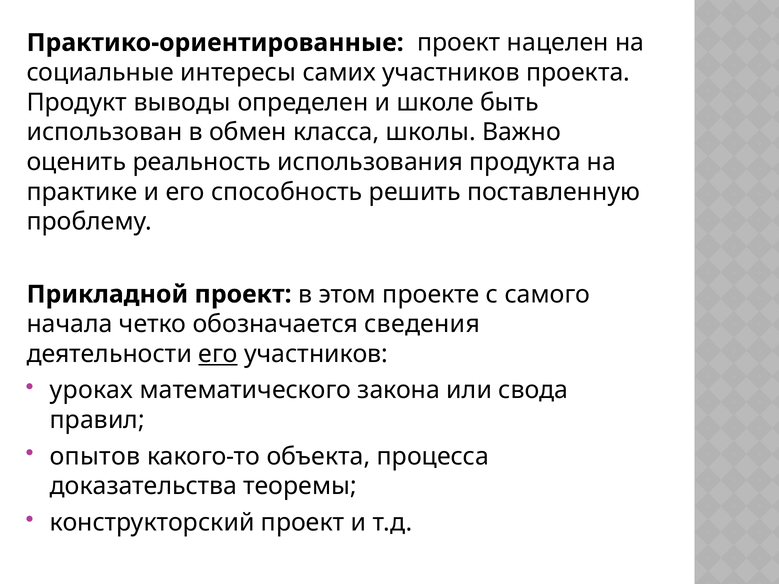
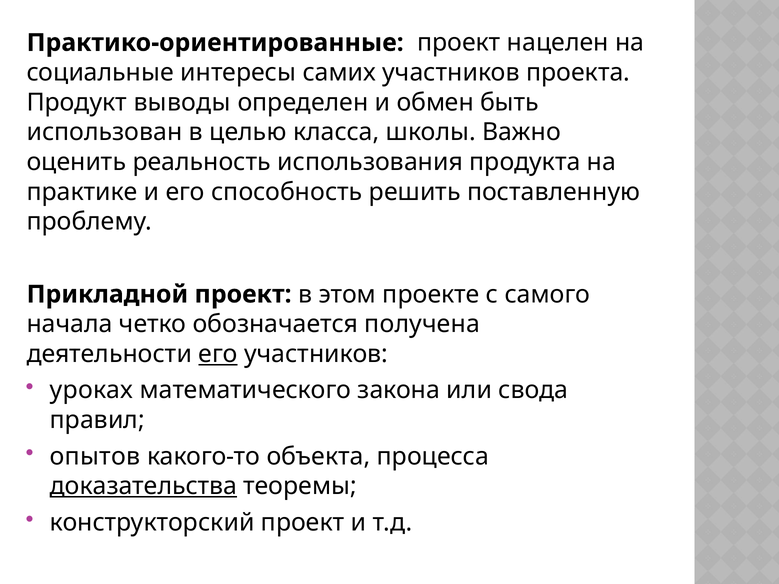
школе: школе -> обмен
обмен: обмен -> целью
сведения: сведения -> получена
доказательства underline: none -> present
